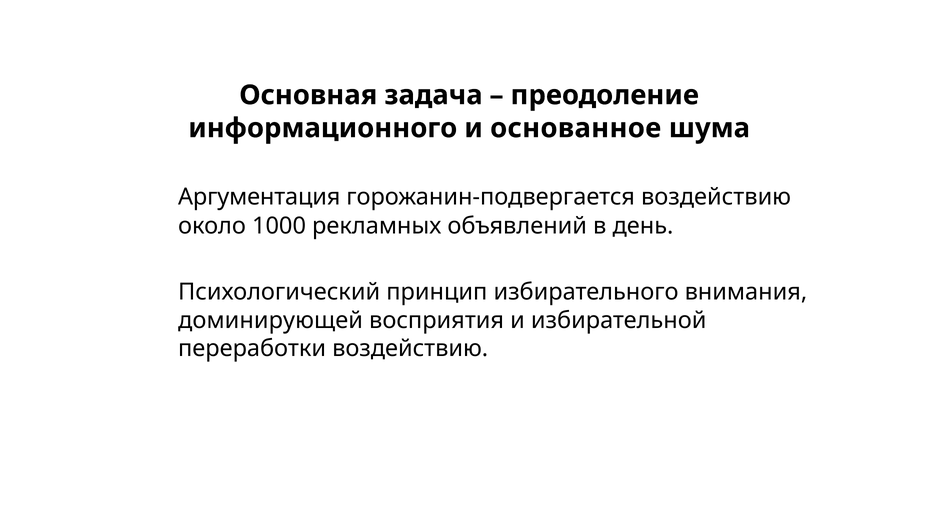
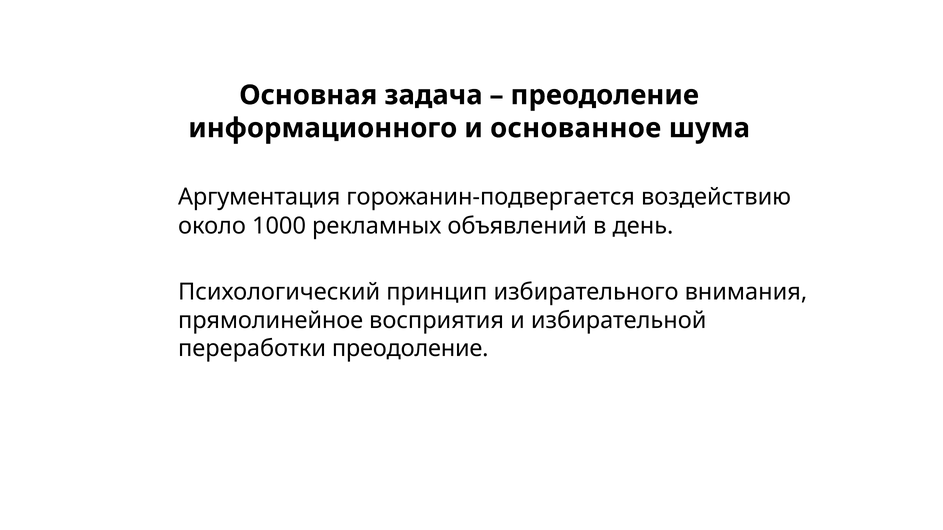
доминирующей: доминирующей -> прямолинейное
переработки воздействию: воздействию -> преодоление
